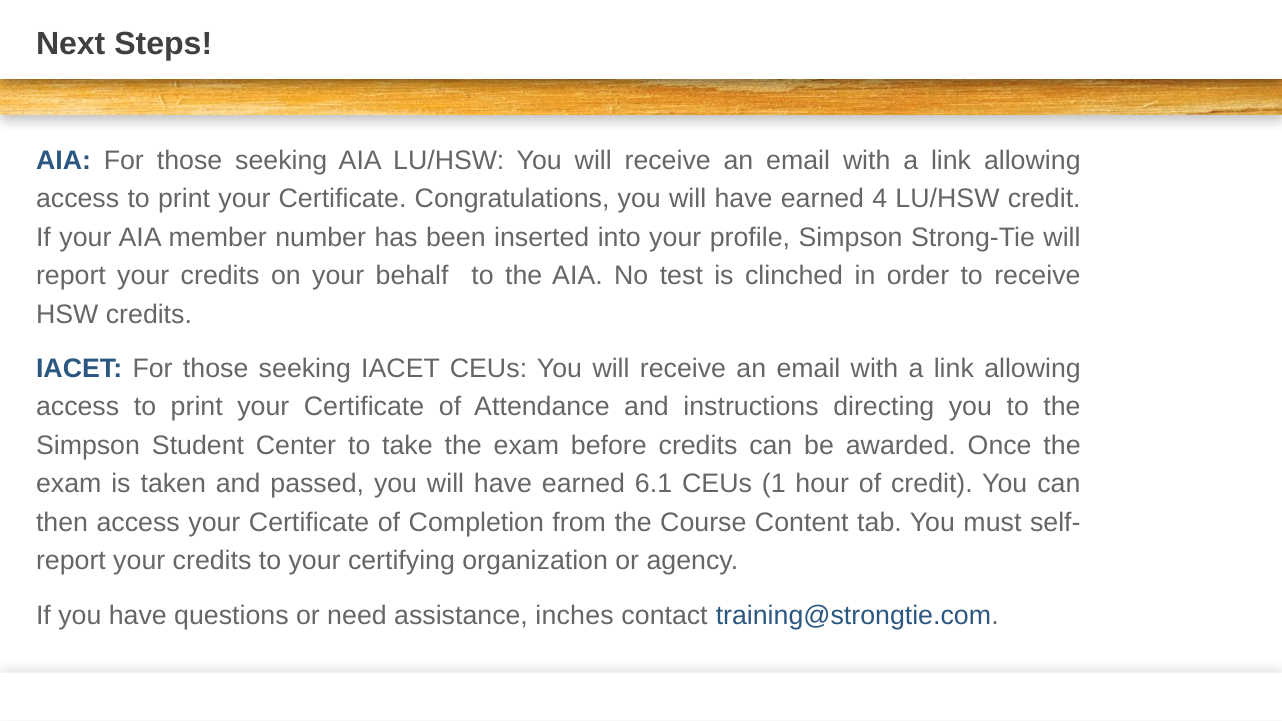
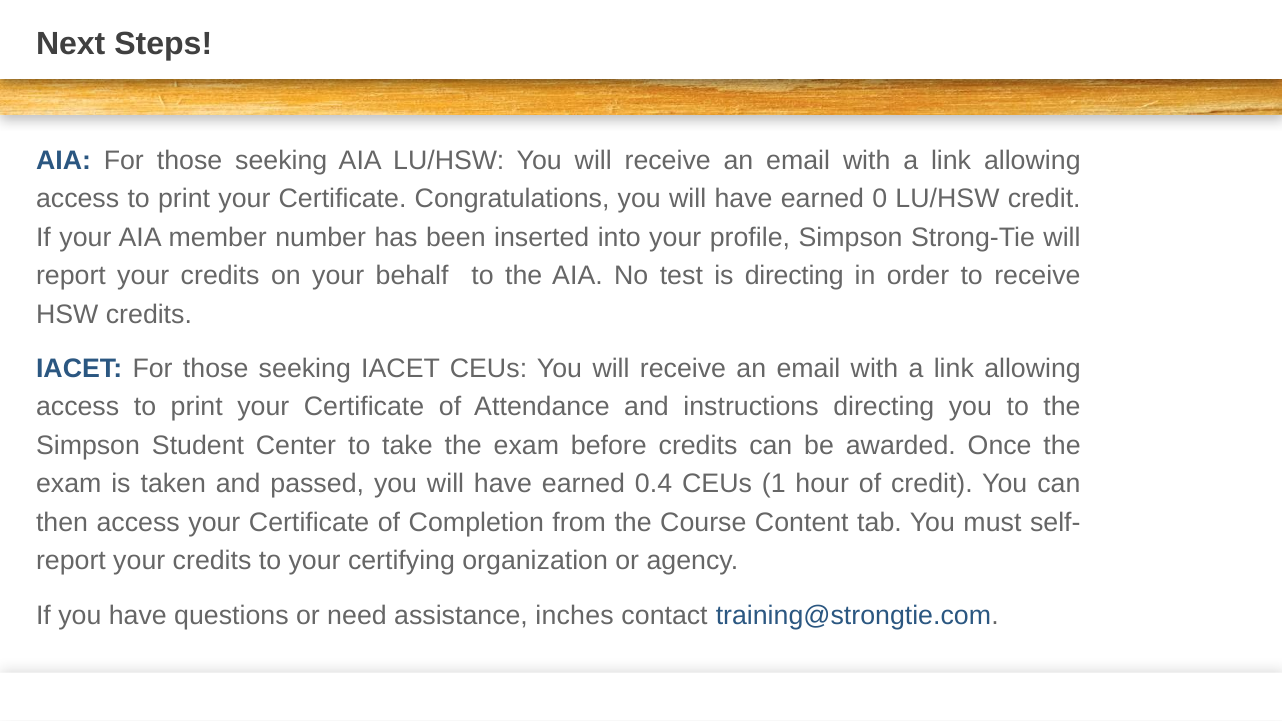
4: 4 -> 0
is clinched: clinched -> directing
6.1: 6.1 -> 0.4
